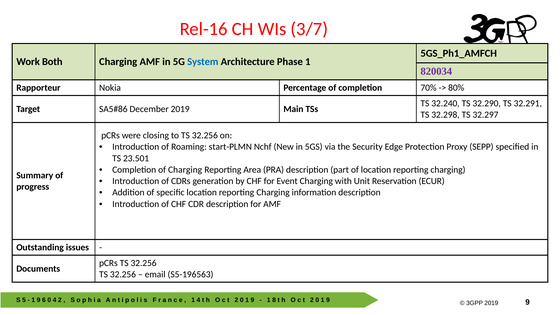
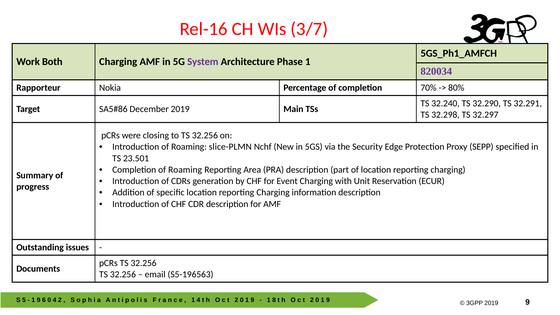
System colour: blue -> purple
start-PLMN: start-PLMN -> slice-PLMN
Completion of Charging: Charging -> Roaming
